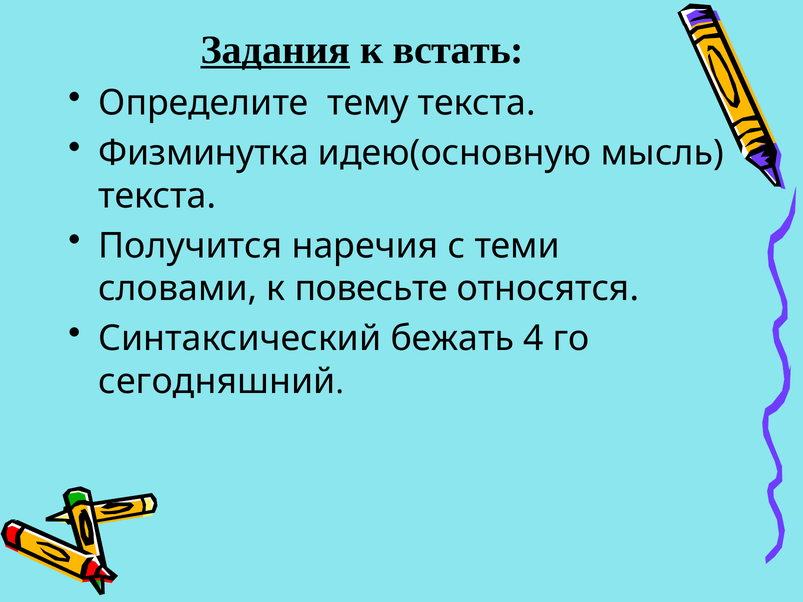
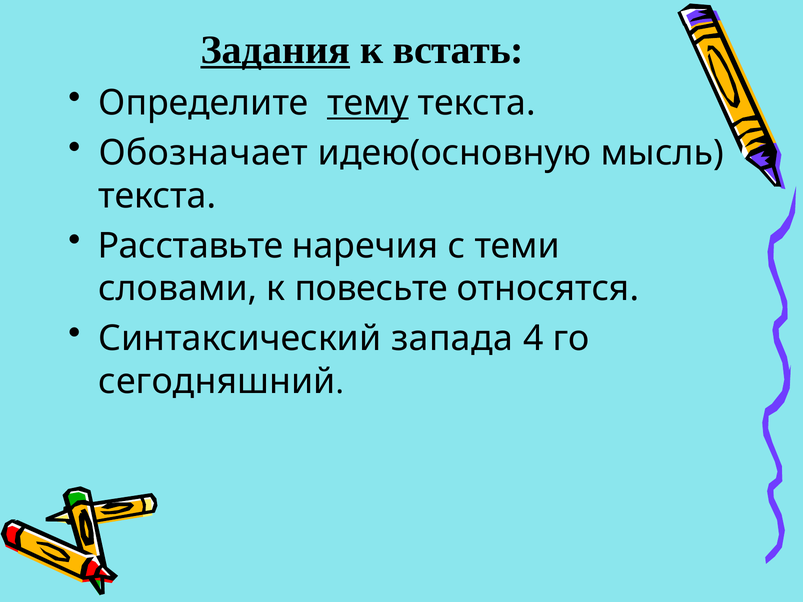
тему underline: none -> present
Физминутка: Физминутка -> Обозначает
Получится: Получится -> Расставьте
бежать: бежать -> запада
